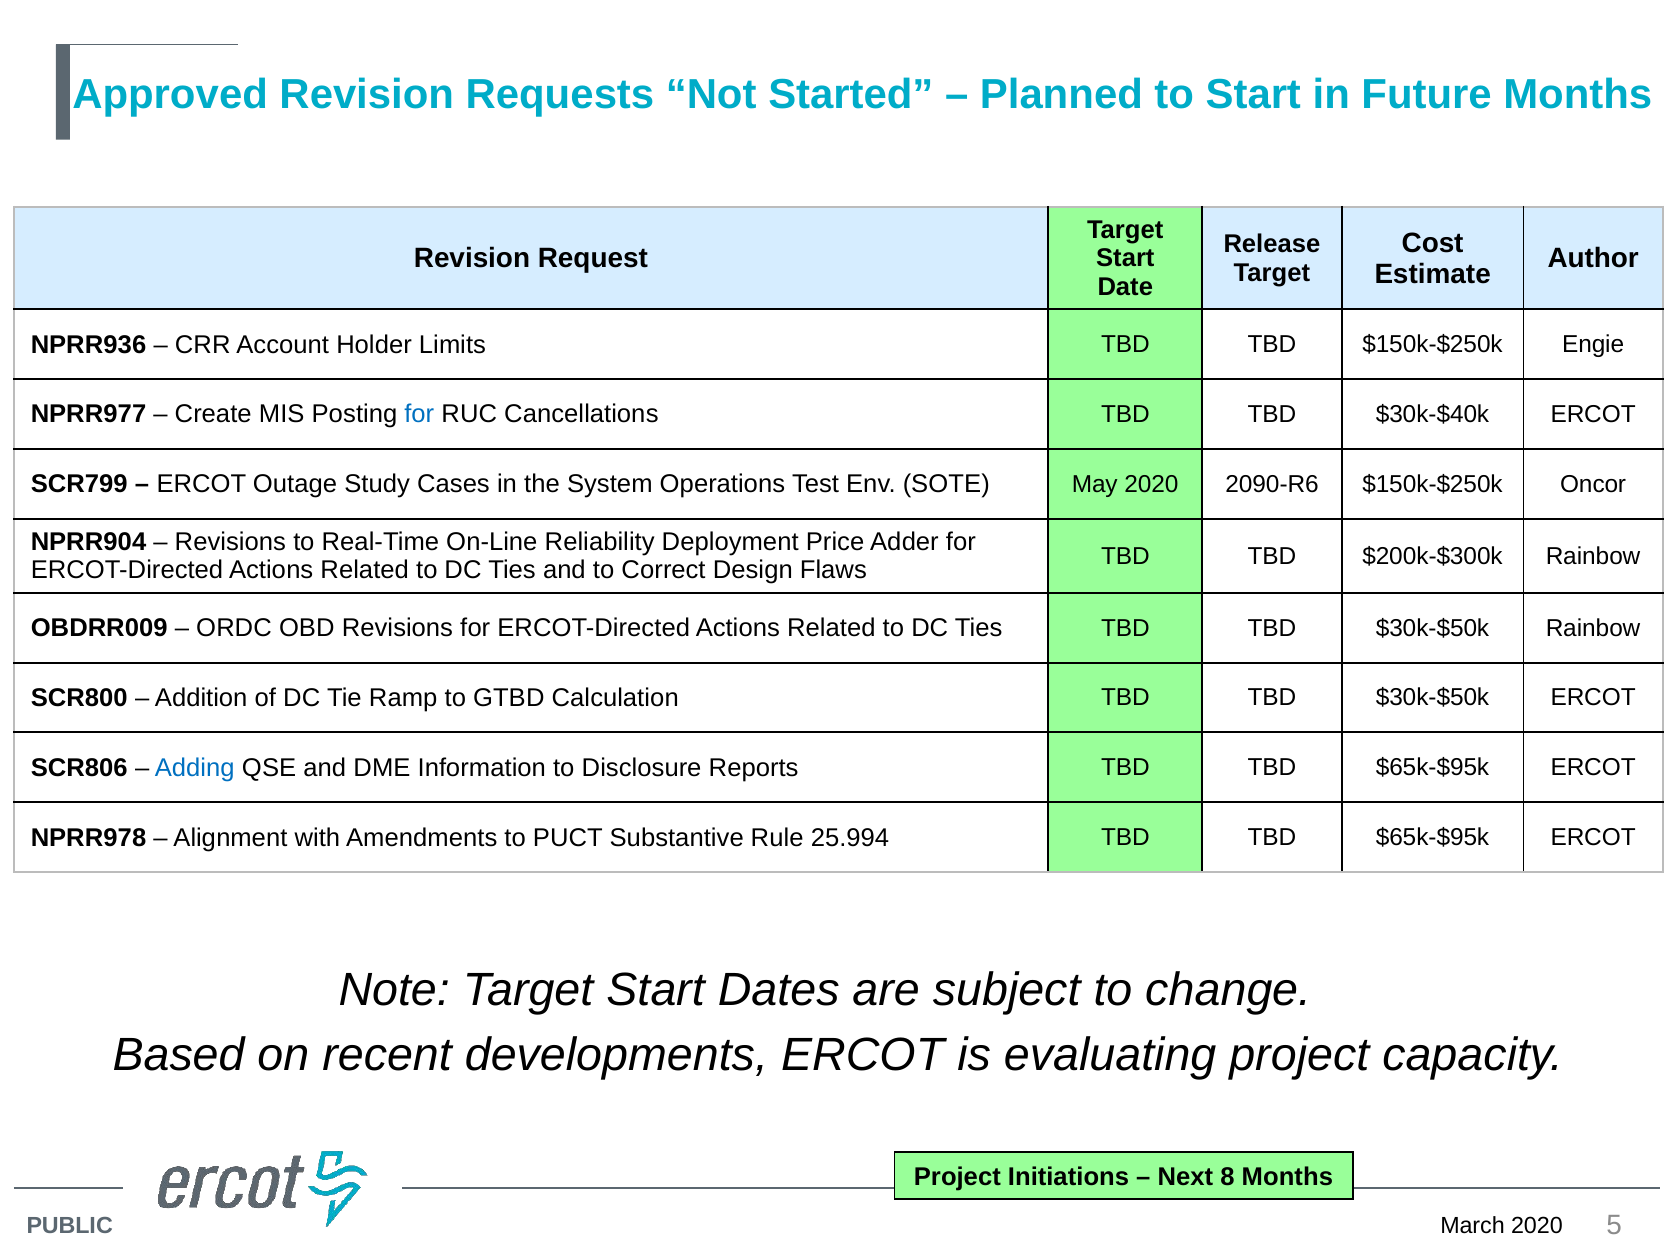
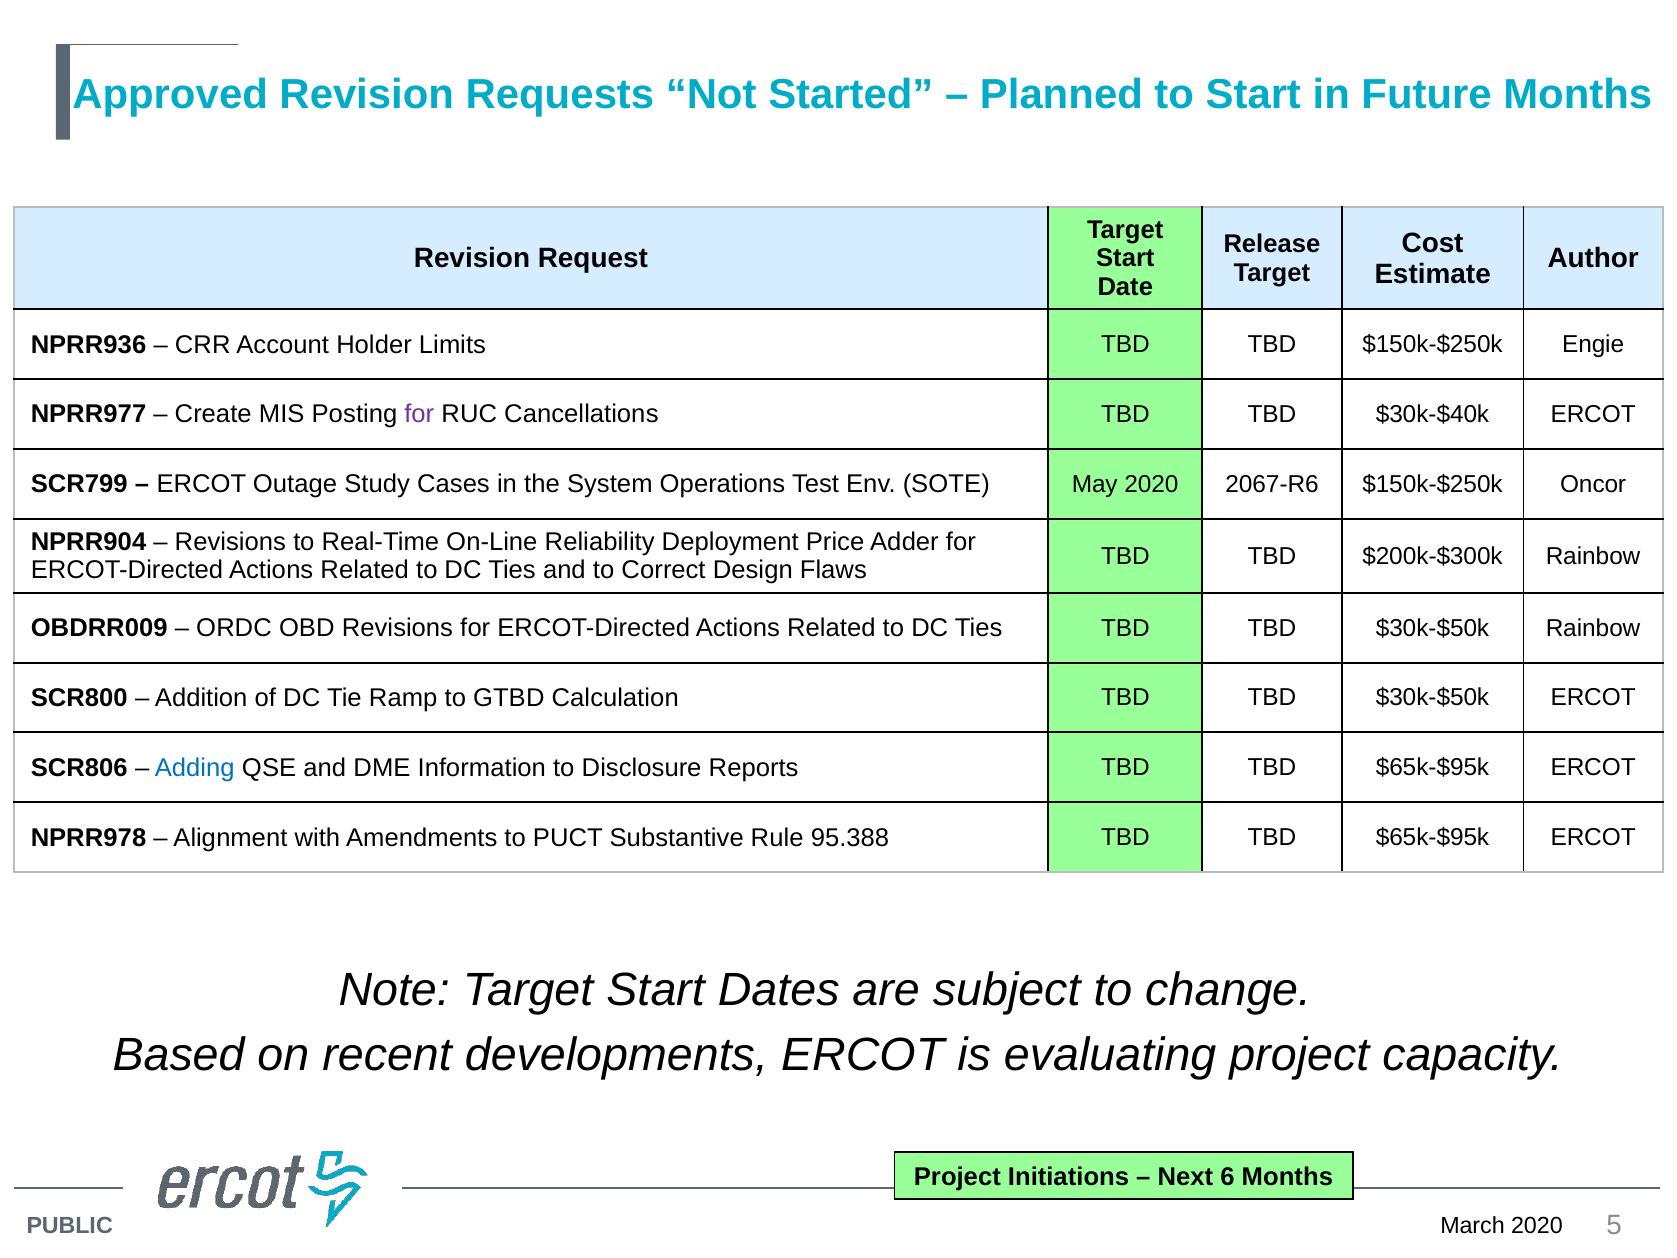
for at (419, 414) colour: blue -> purple
2090-R6: 2090-R6 -> 2067-R6
25.994: 25.994 -> 95.388
8: 8 -> 6
